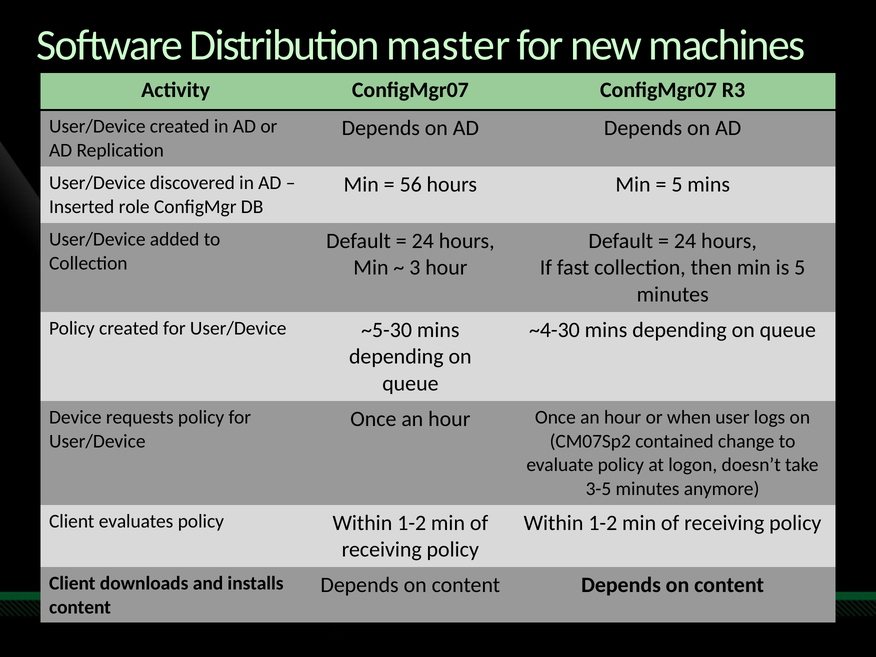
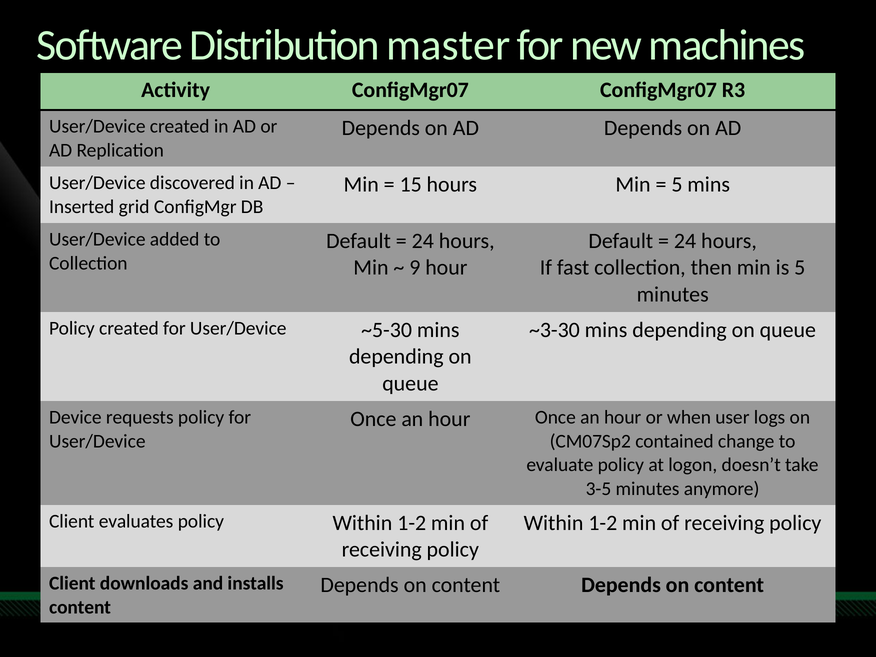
56: 56 -> 15
role: role -> grid
3: 3 -> 9
~4-30: ~4-30 -> ~3-30
